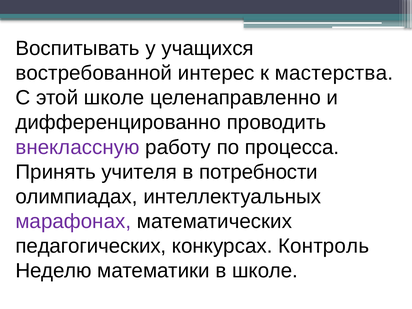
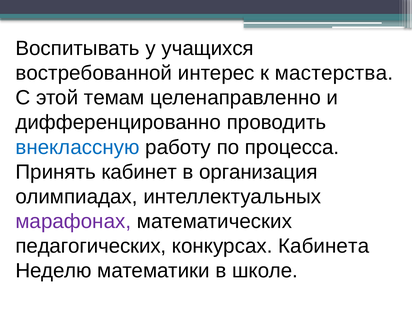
этой школе: школе -> темам
внеклассную colour: purple -> blue
учителя: учителя -> кабинет
потребности: потребности -> организация
Контроль: Контроль -> Кабинета
